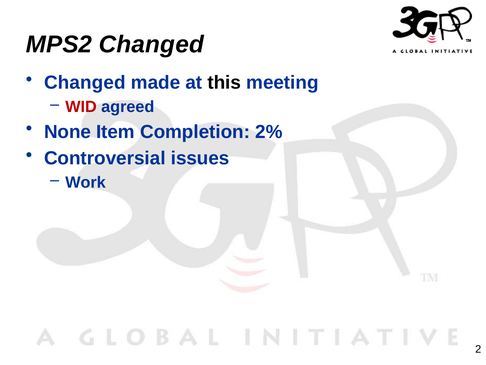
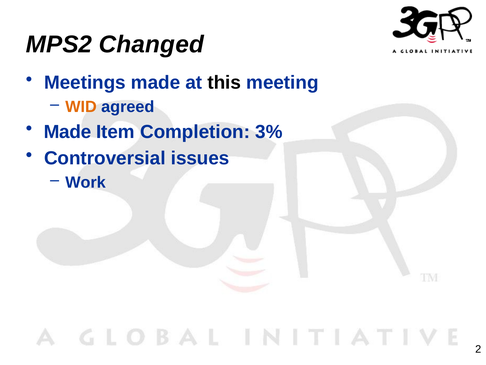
Changed at (85, 82): Changed -> Meetings
WID colour: red -> orange
None at (67, 132): None -> Made
2%: 2% -> 3%
